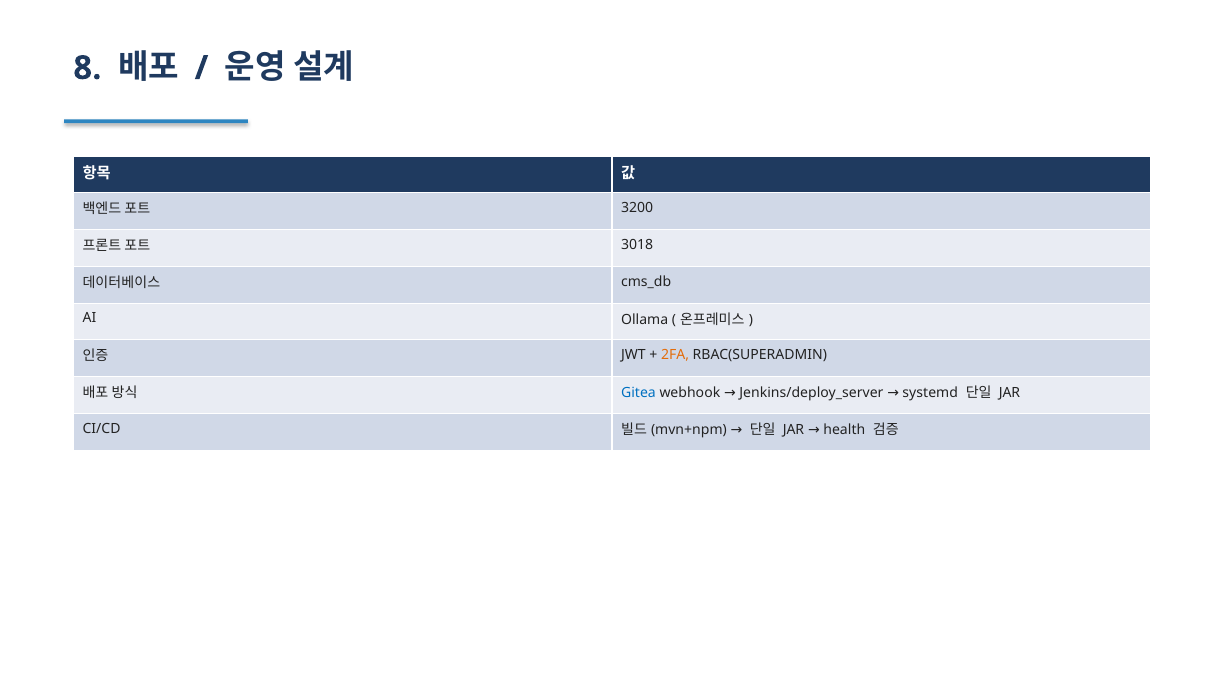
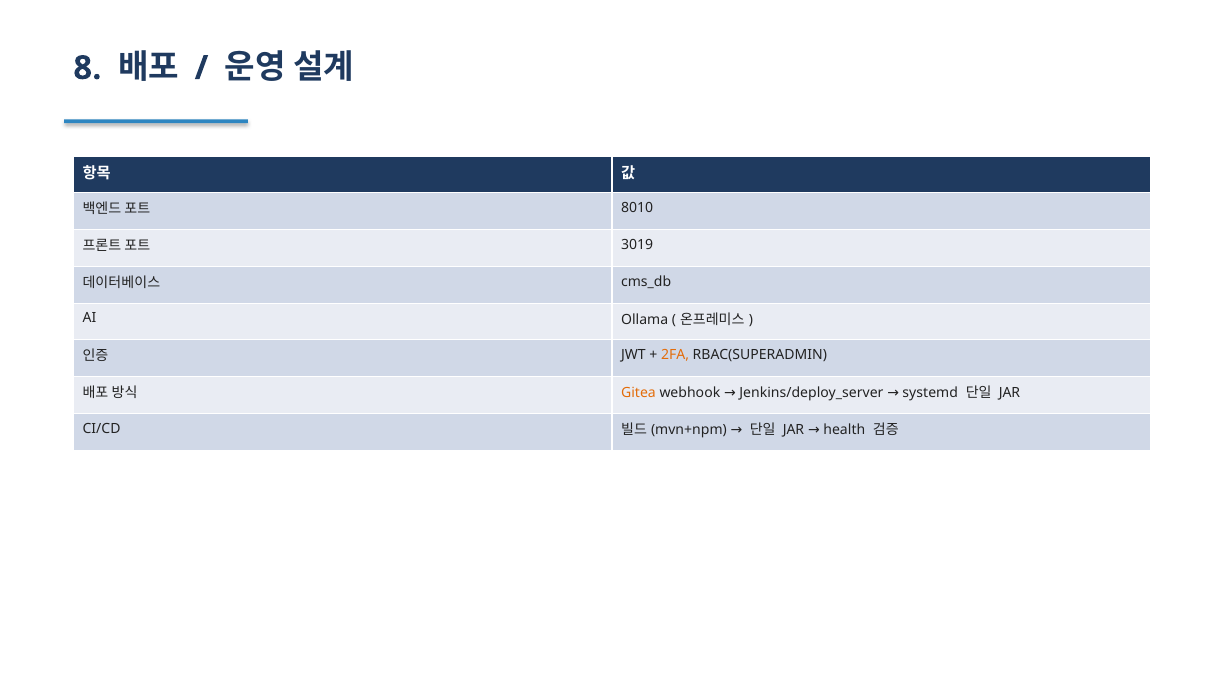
3200: 3200 -> 8010
3018: 3018 -> 3019
Gitea colour: blue -> orange
